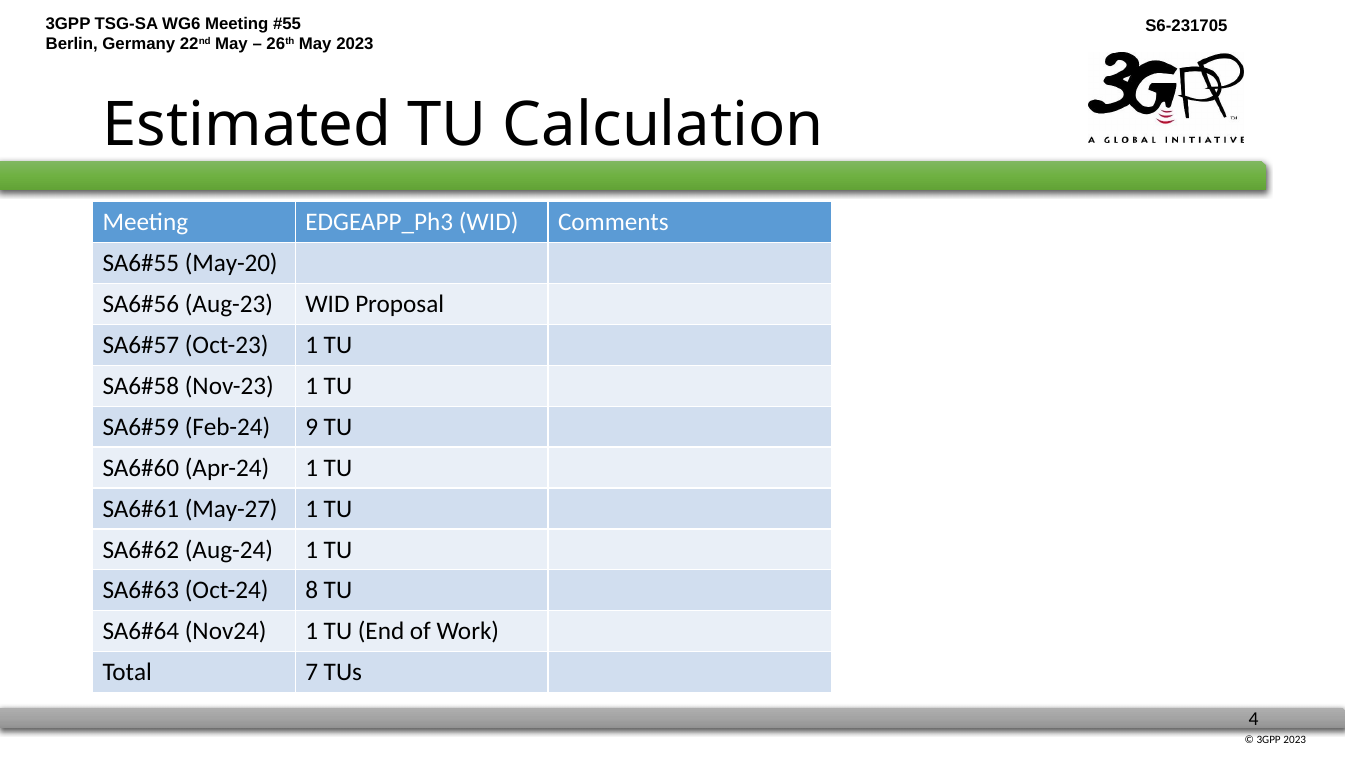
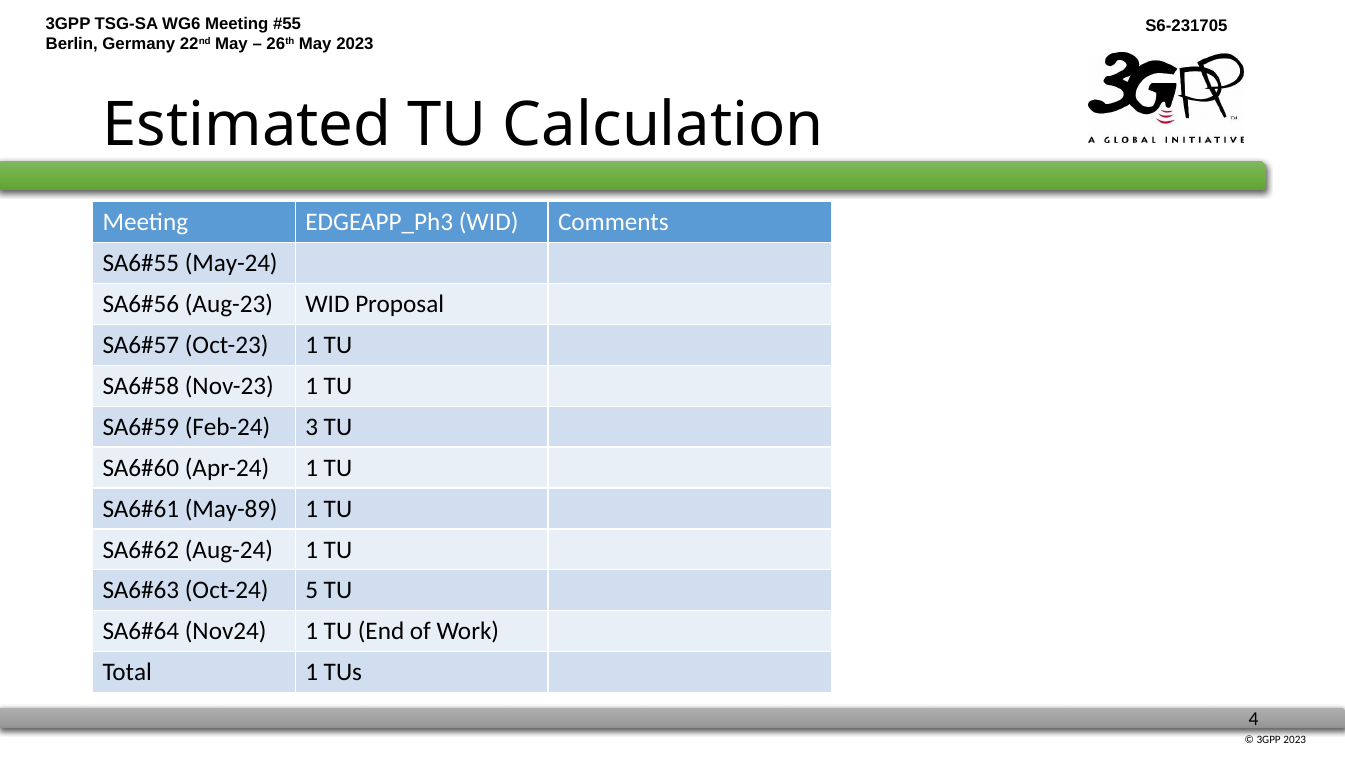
May-20: May-20 -> May-24
9: 9 -> 3
May-27: May-27 -> May-89
8: 8 -> 5
Total 7: 7 -> 1
